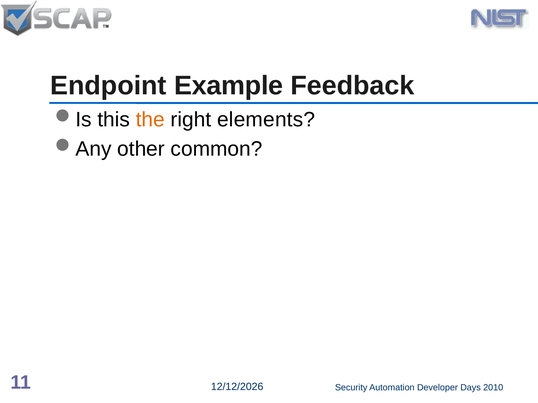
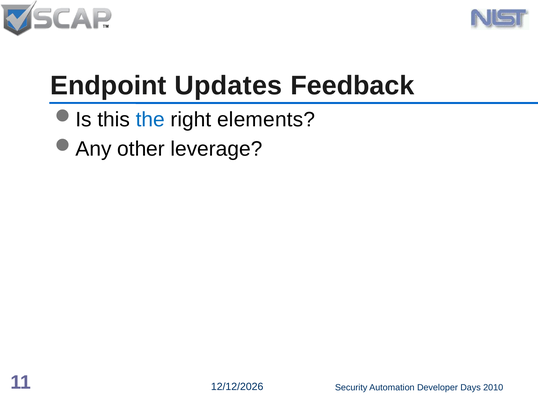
Example: Example -> Updates
the colour: orange -> blue
common: common -> leverage
